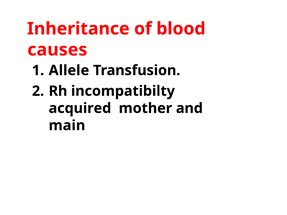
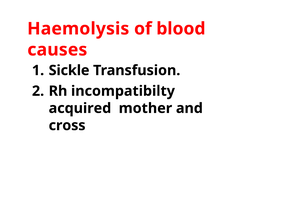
Inheritance: Inheritance -> Haemolysis
Allele: Allele -> Sickle
main: main -> cross
